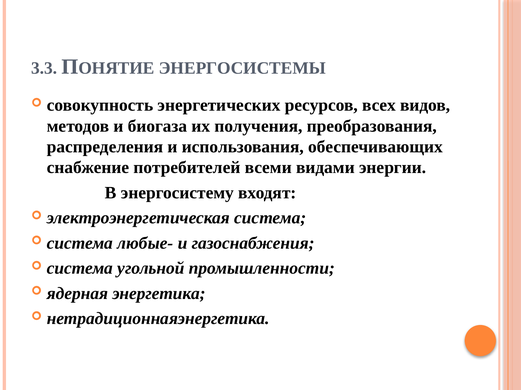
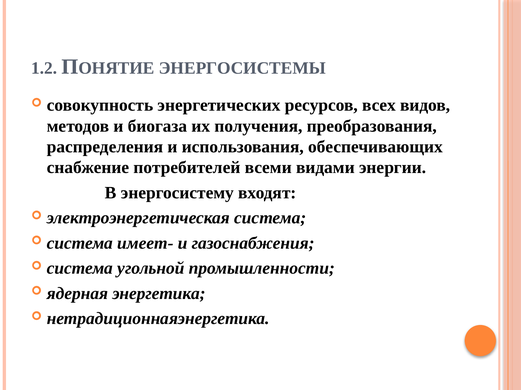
3.3: 3.3 -> 1.2
любые-: любые- -> имеет-
